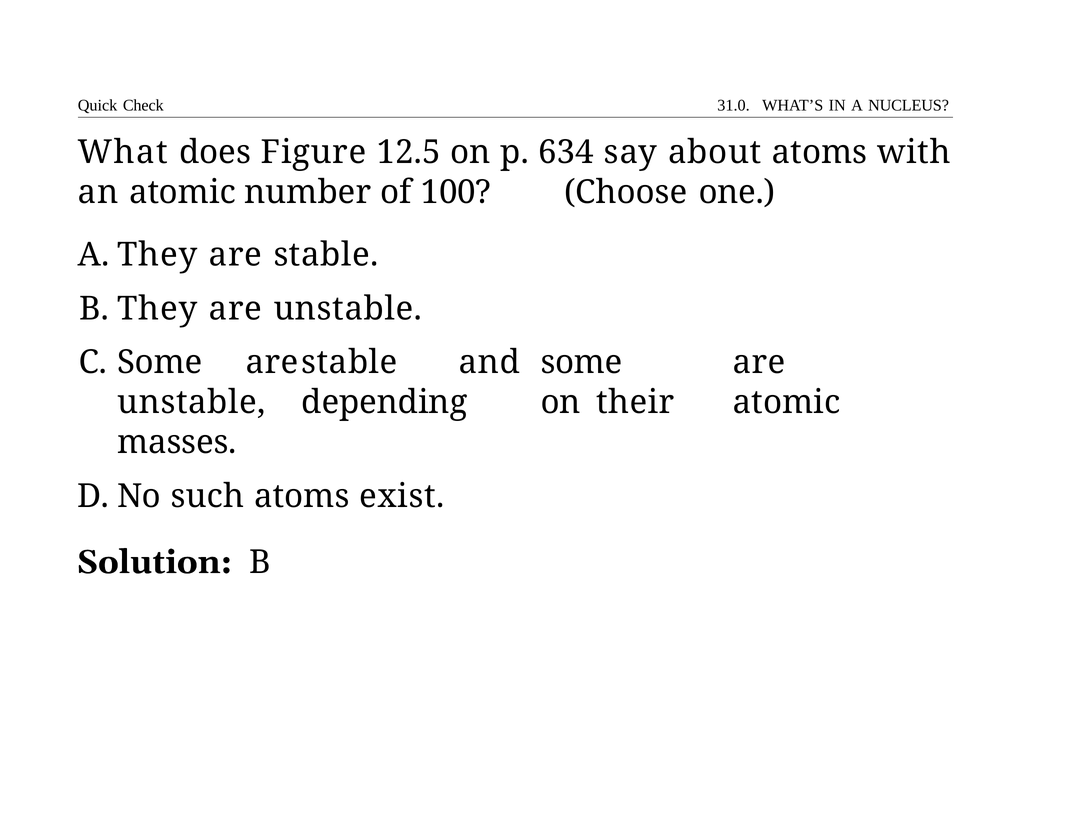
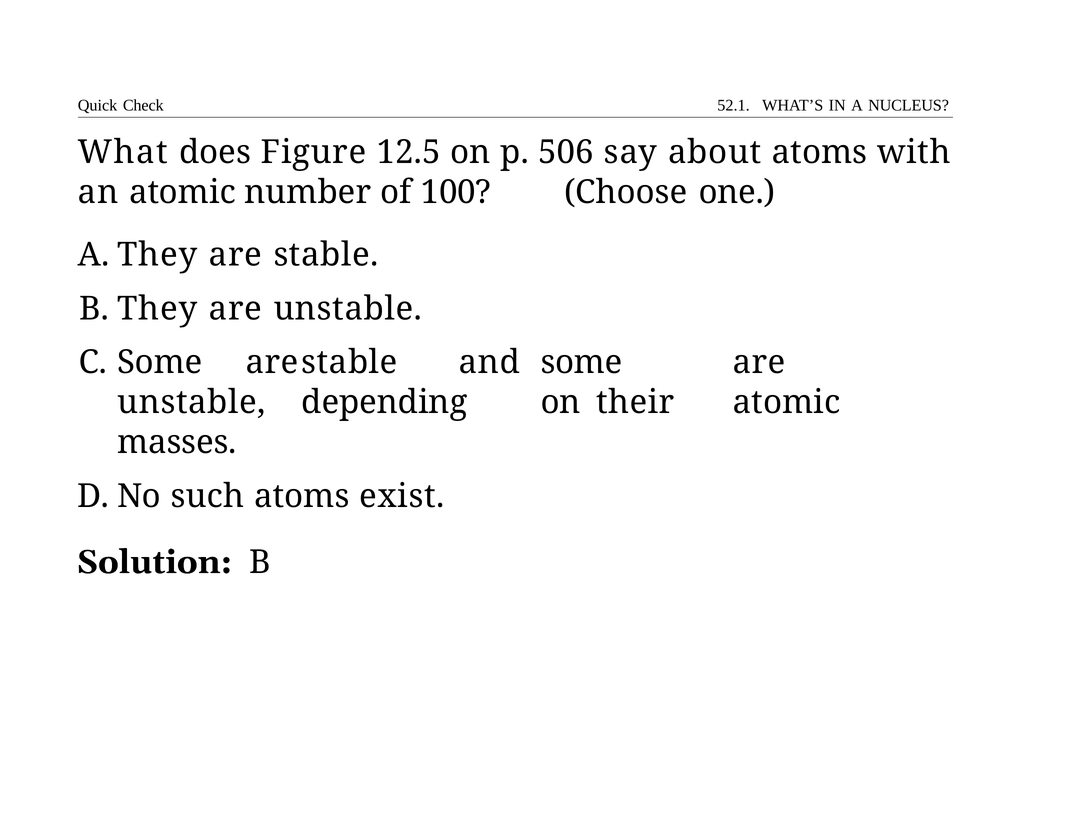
31.0: 31.0 -> 52.1
634: 634 -> 506
